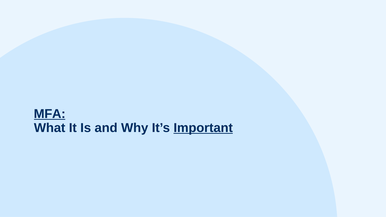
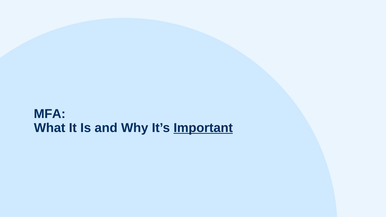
MFA underline: present -> none
